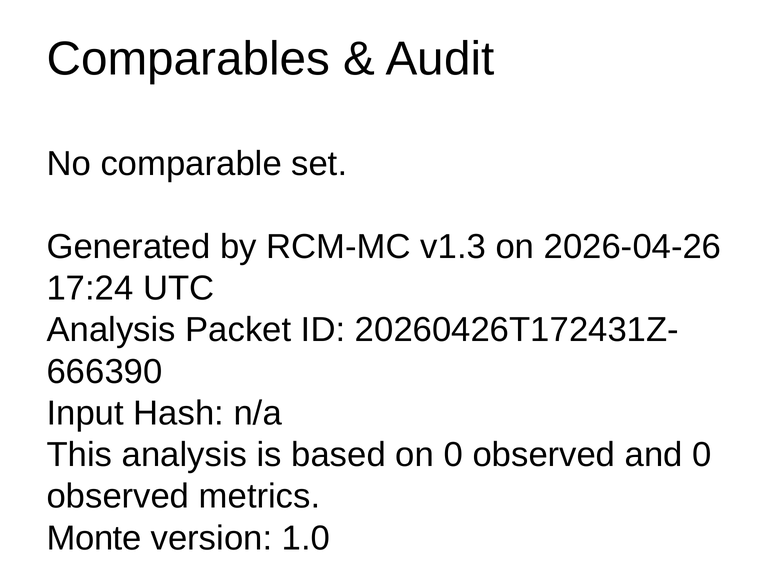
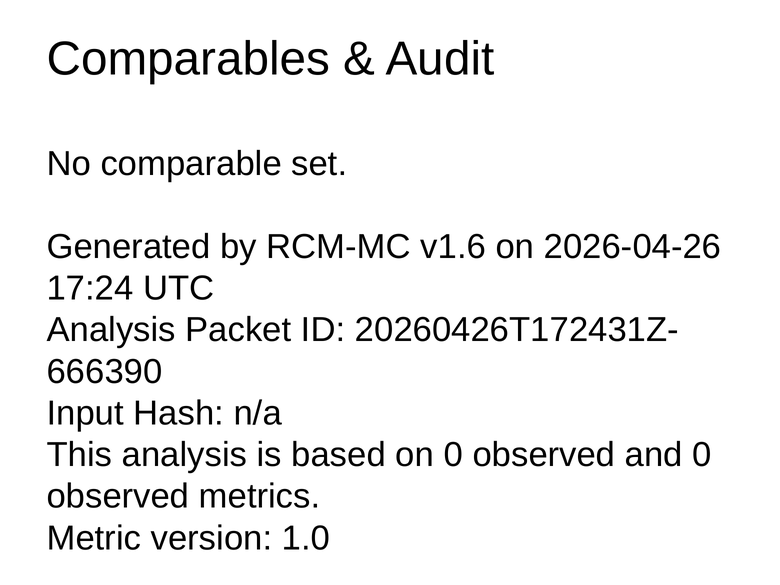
v1.3: v1.3 -> v1.6
Monte: Monte -> Metric
